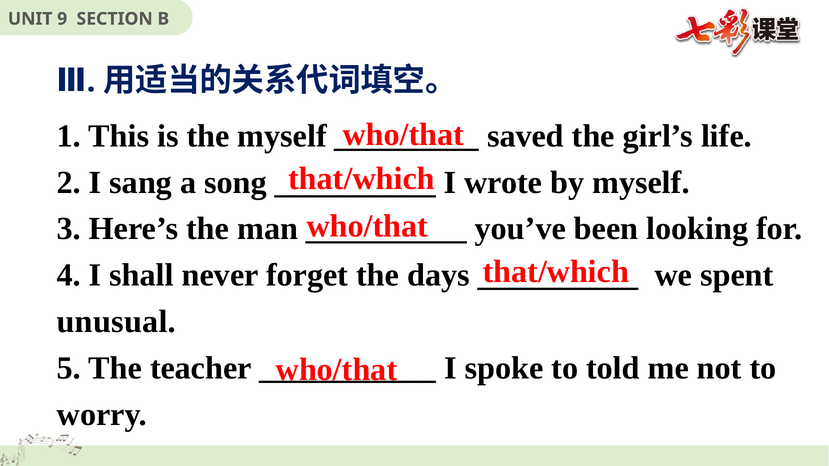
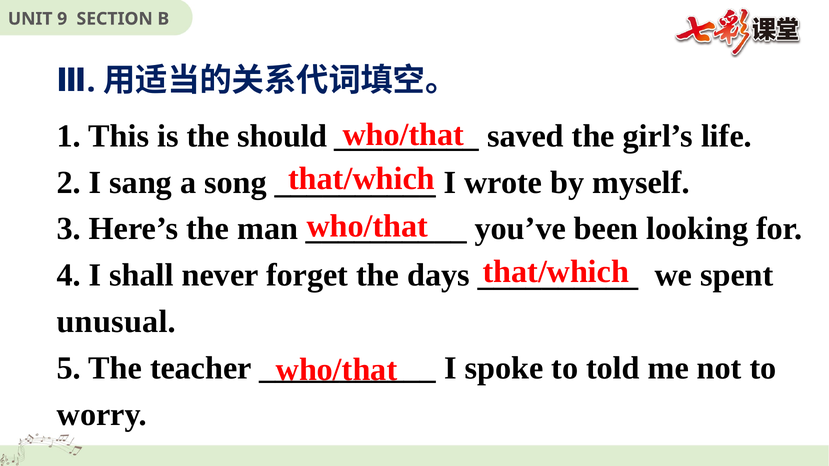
the myself: myself -> should
